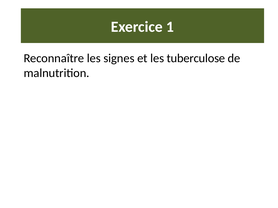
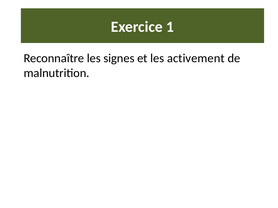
tuberculose: tuberculose -> activement
